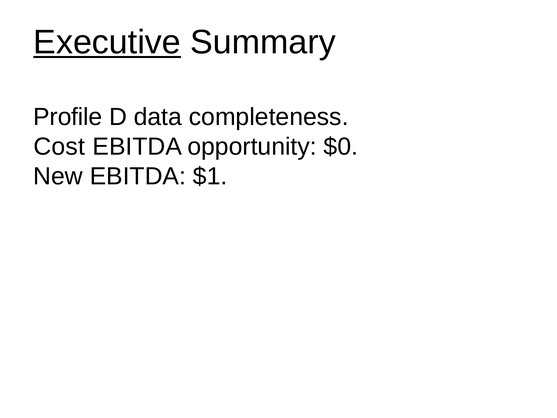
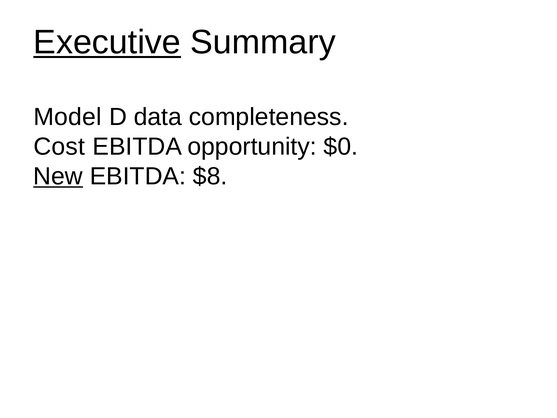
Profile: Profile -> Model
New underline: none -> present
$1: $1 -> $8
